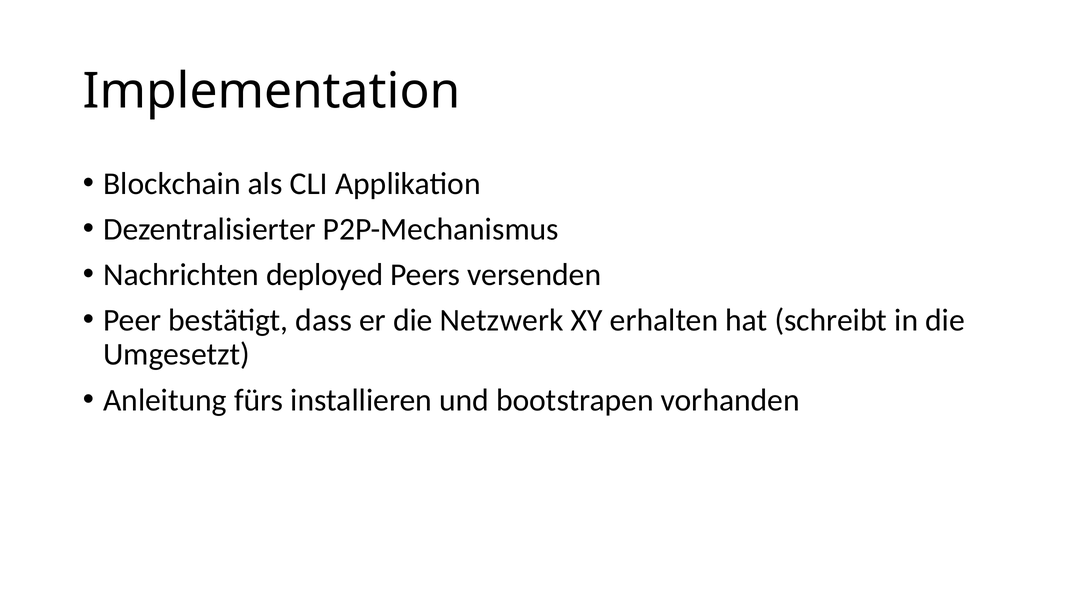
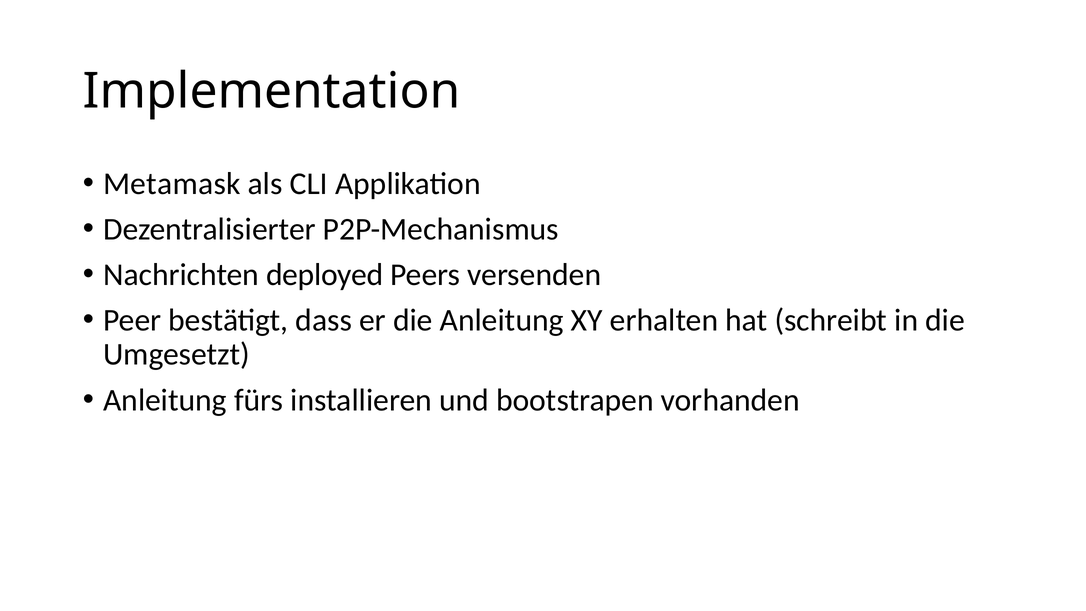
Blockchain: Blockchain -> Metamask
die Netzwerk: Netzwerk -> Anleitung
